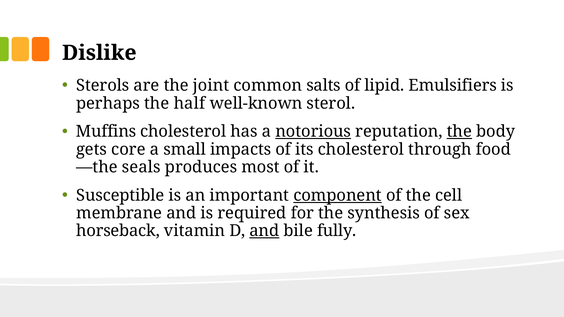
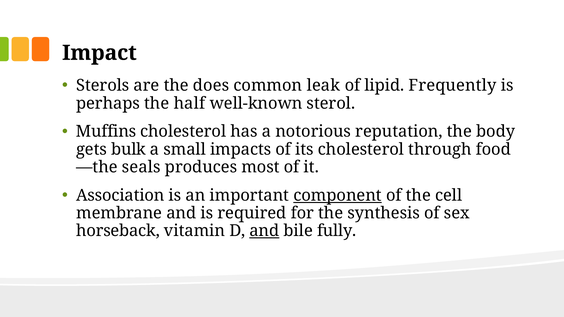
Dislike: Dislike -> Impact
joint: joint -> does
salts: salts -> leak
Emulsifiers: Emulsifiers -> Frequently
notorious underline: present -> none
the at (459, 132) underline: present -> none
core: core -> bulk
Susceptible: Susceptible -> Association
